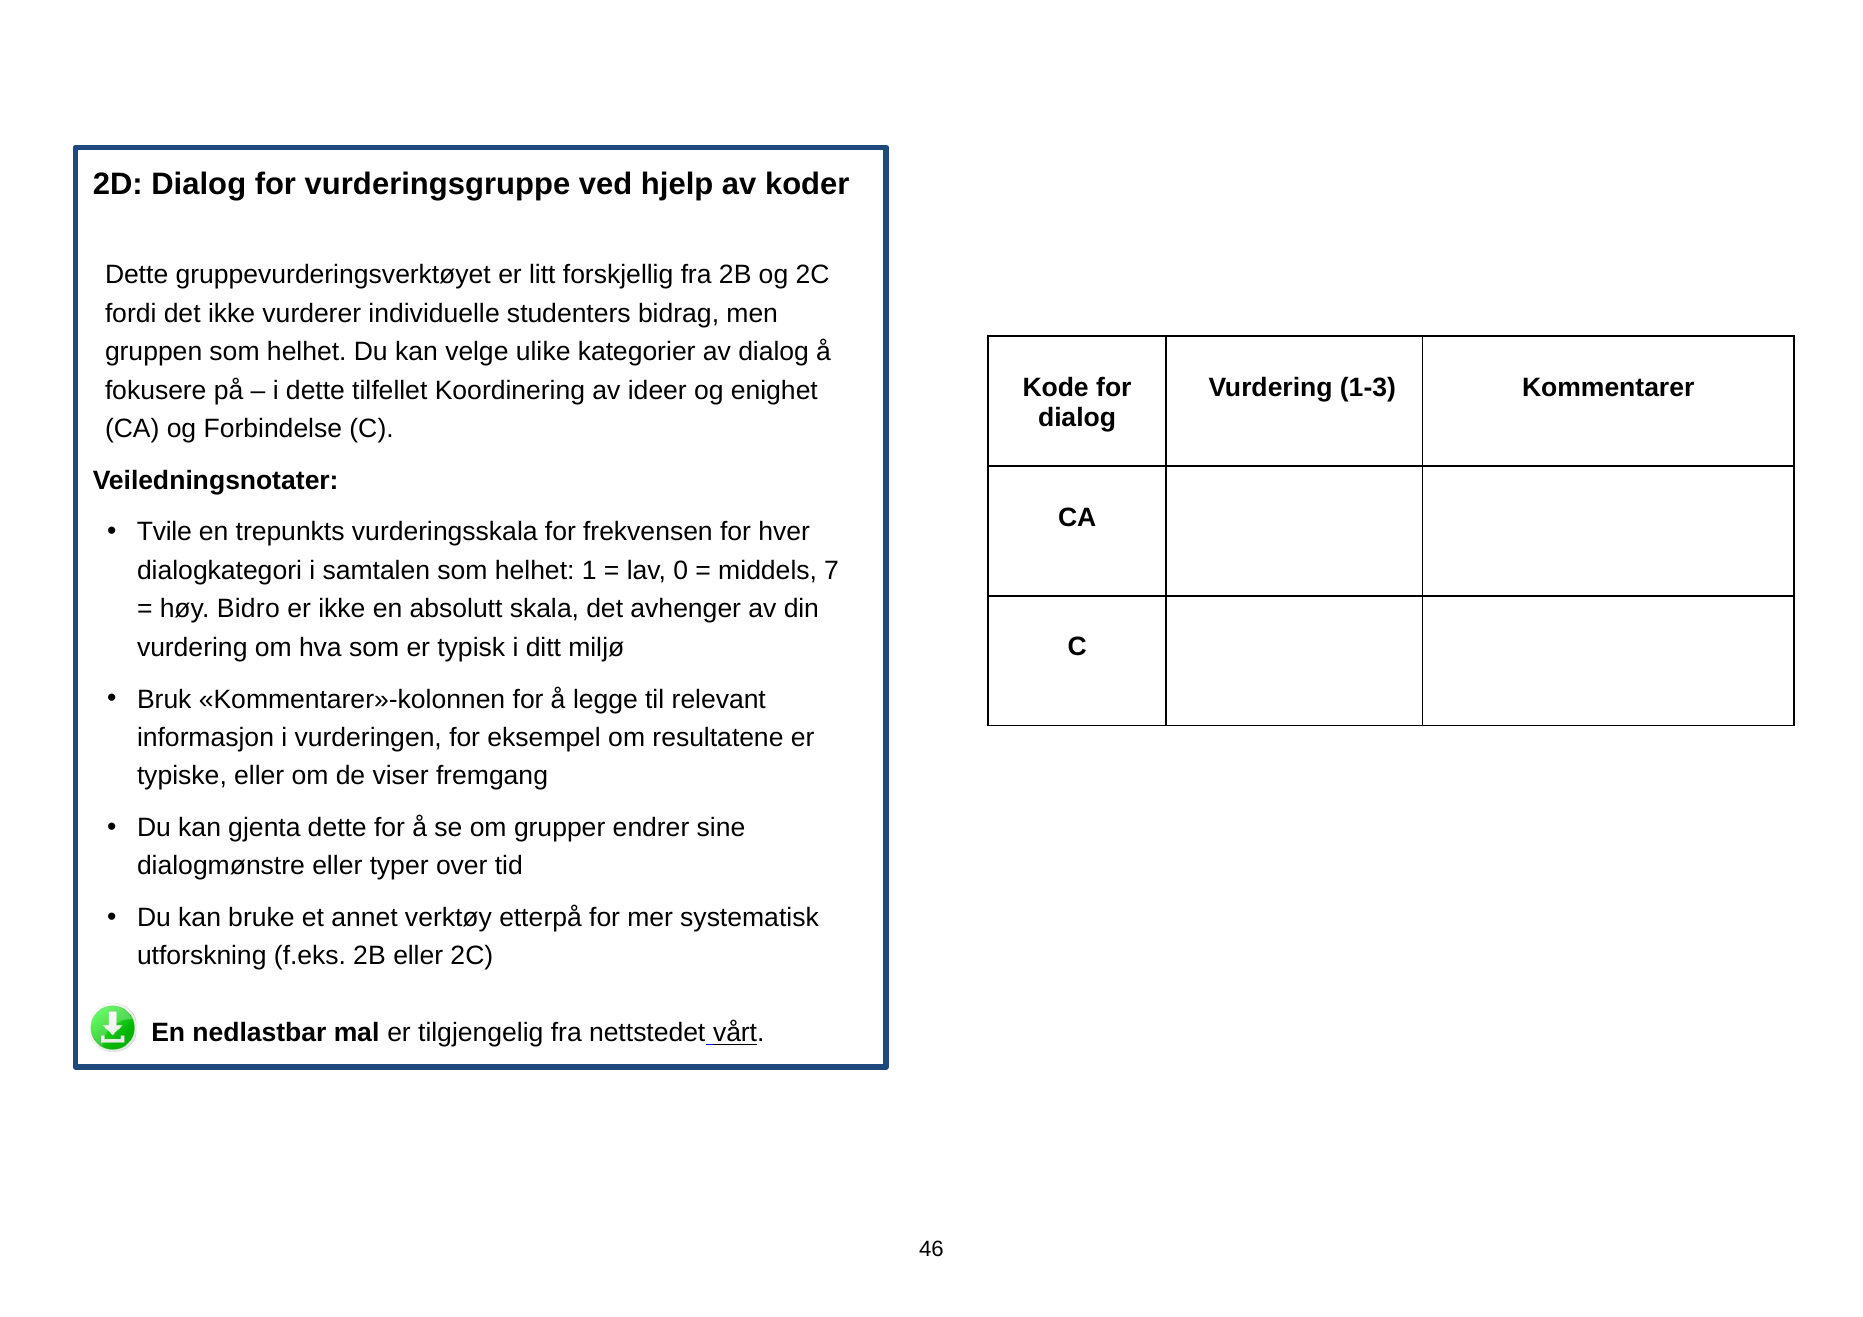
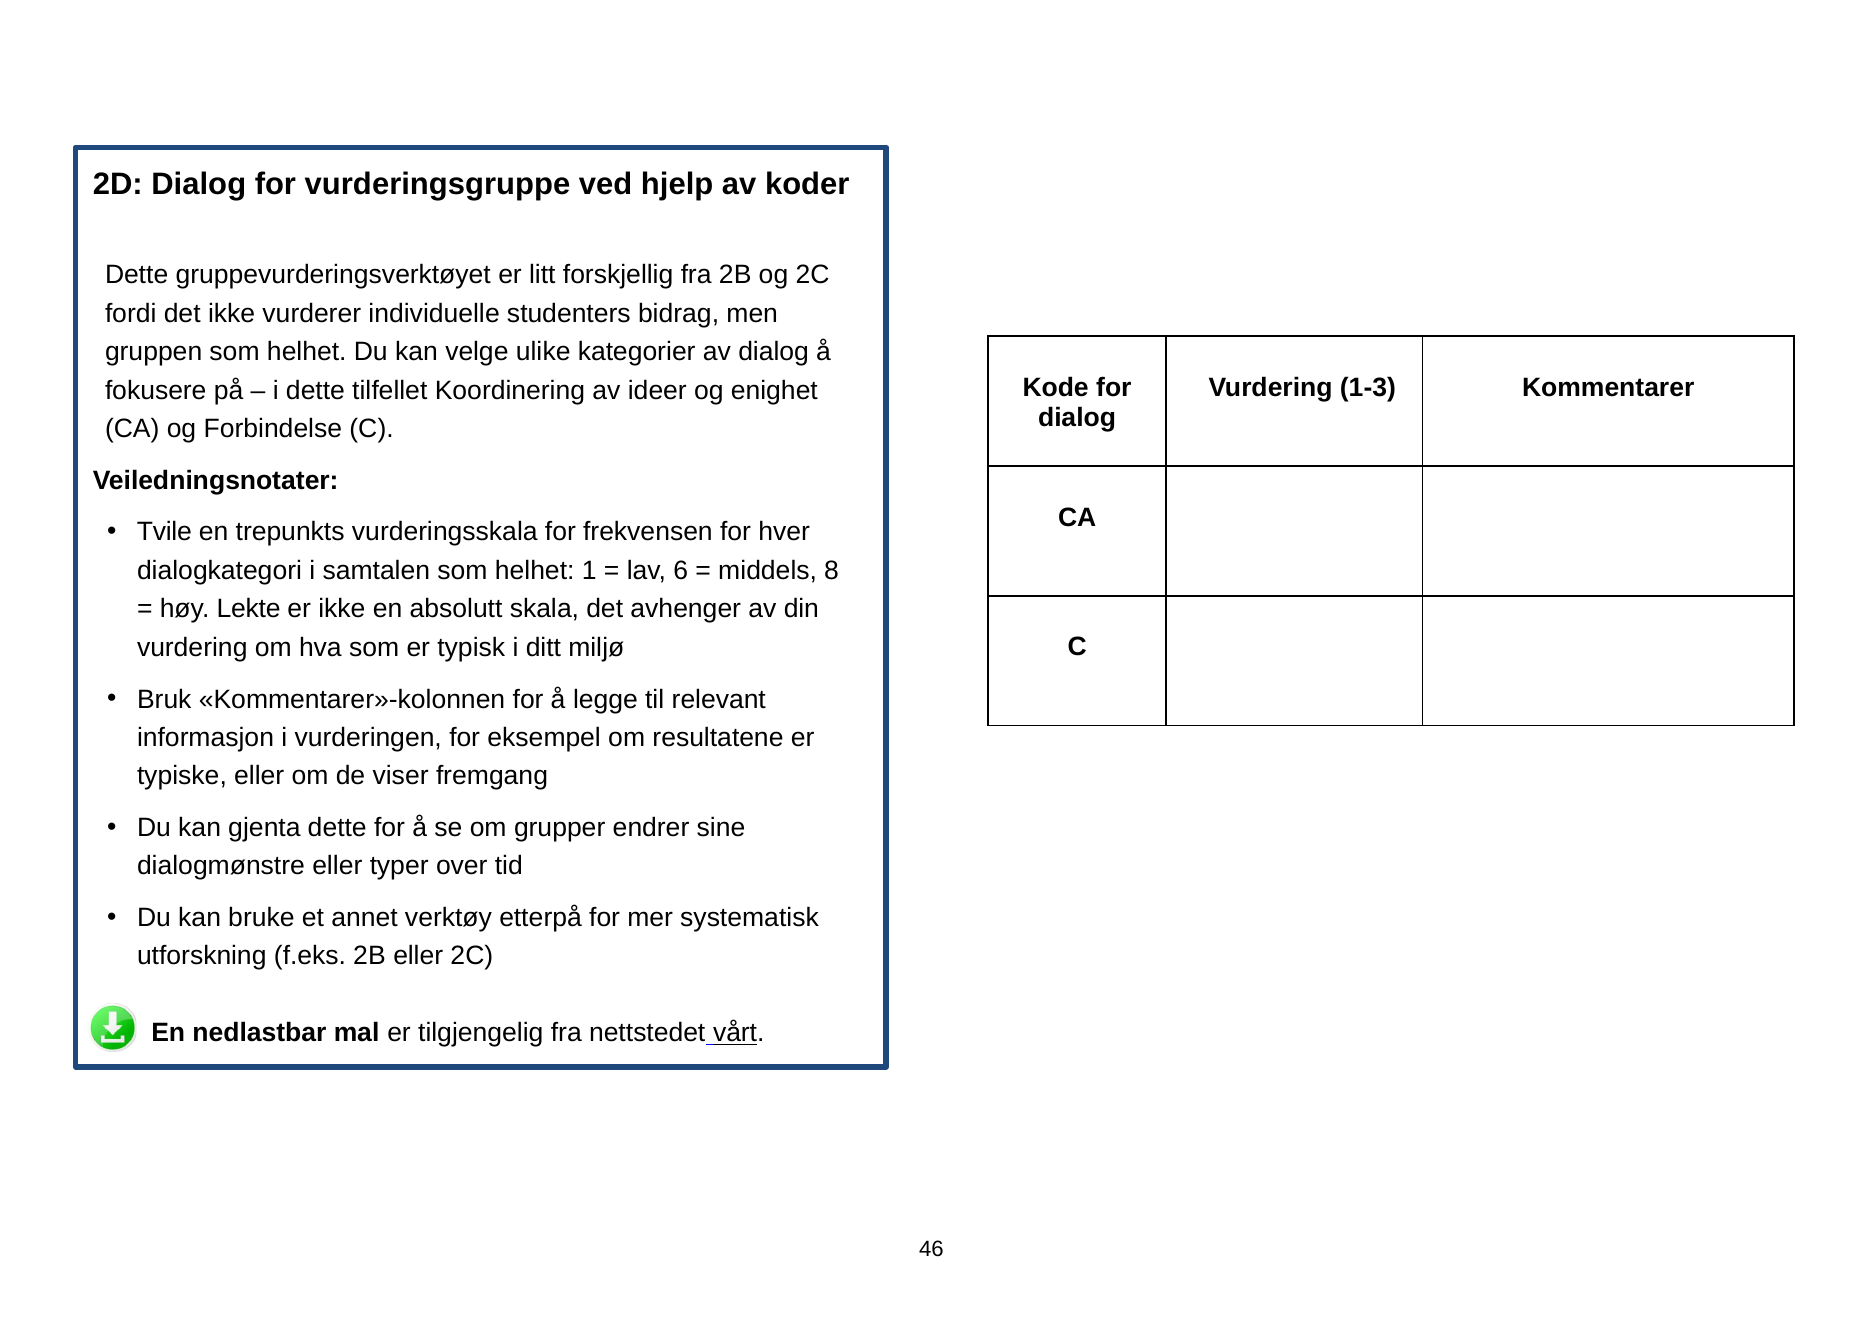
0: 0 -> 6
7: 7 -> 8
Bidro: Bidro -> Lekte
